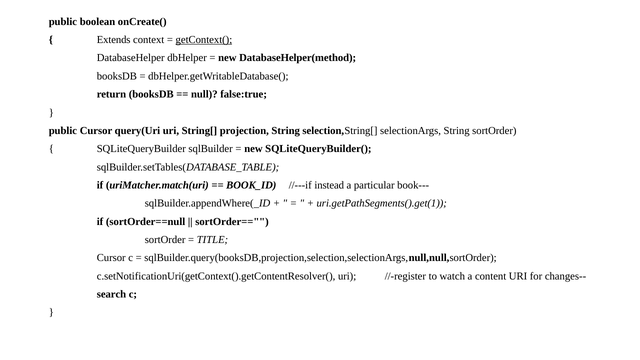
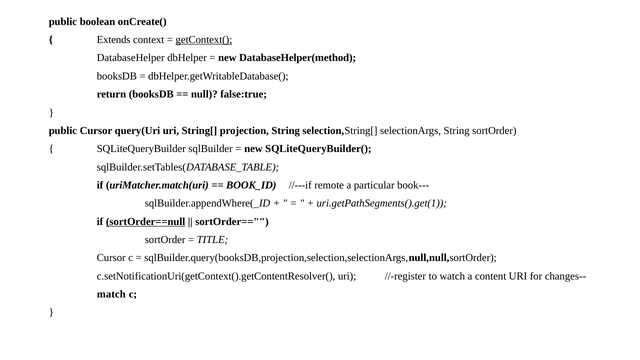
instead: instead -> remote
sortOrder==null underline: none -> present
search: search -> match
